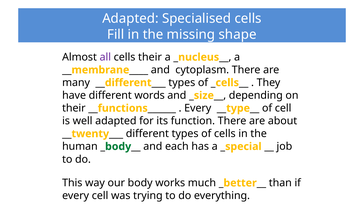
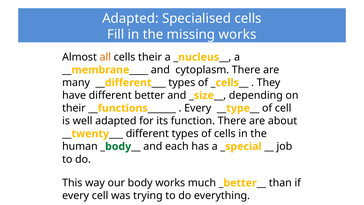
missing shape: shape -> works
all colour: purple -> orange
different words: words -> better
